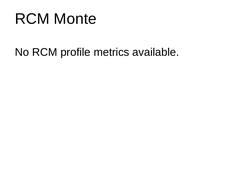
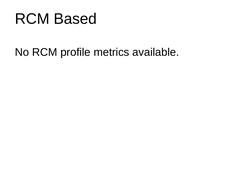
Monte: Monte -> Based
